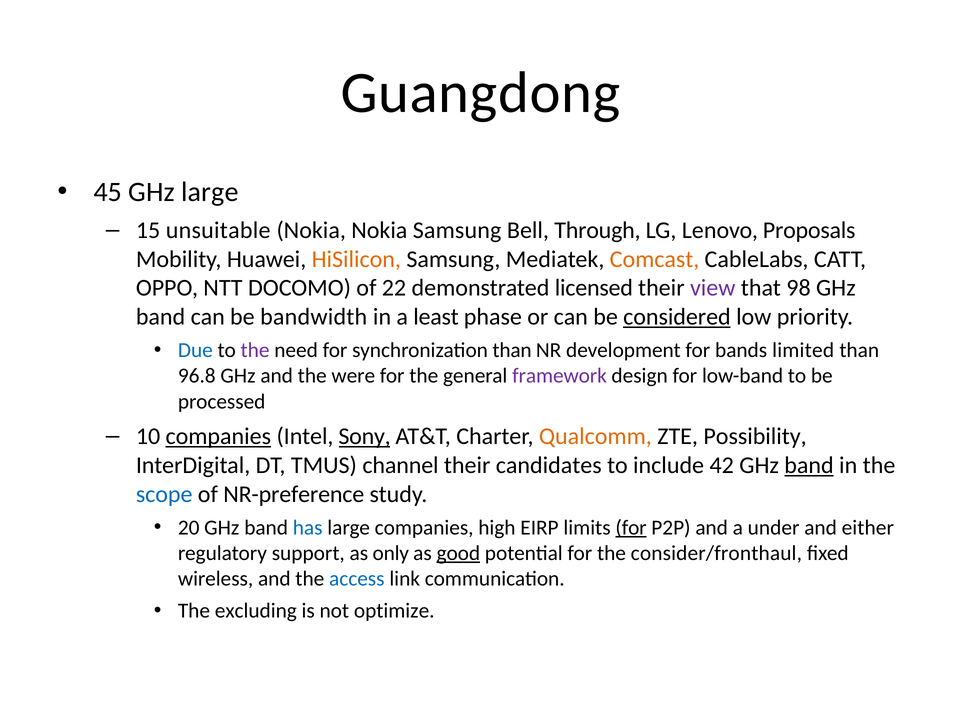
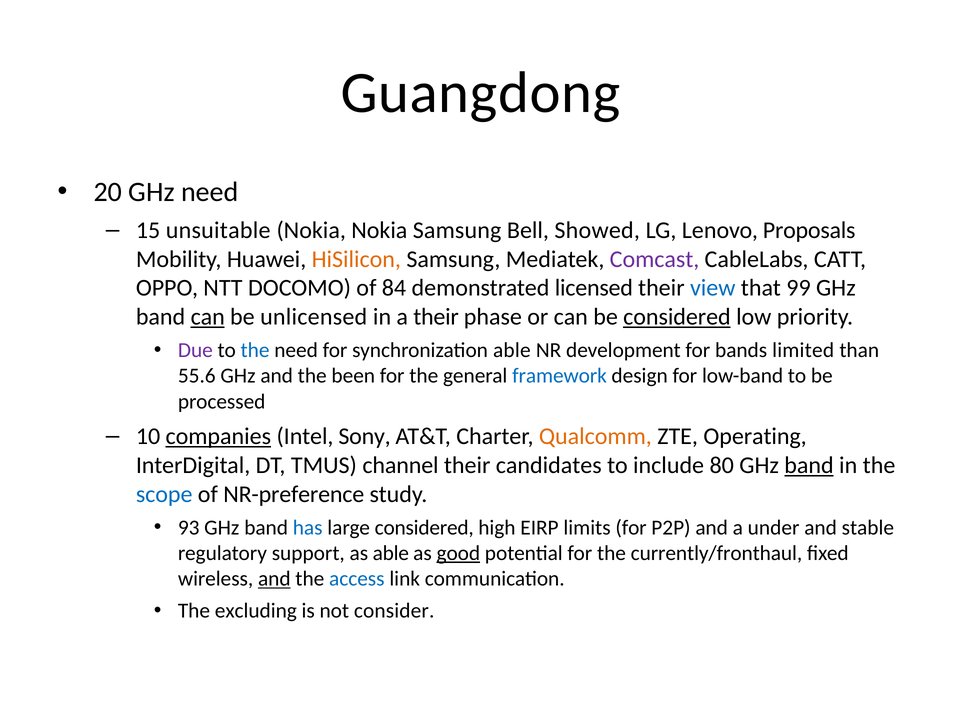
45: 45 -> 20
GHz large: large -> need
Through: Through -> Showed
Comcast colour: orange -> purple
22: 22 -> 84
view colour: purple -> blue
98: 98 -> 99
can at (208, 317) underline: none -> present
bandwidth: bandwidth -> unlicensed
a least: least -> their
Due colour: blue -> purple
the at (255, 350) colour: purple -> blue
synchronization than: than -> able
96.8: 96.8 -> 55.6
were: were -> been
framework colour: purple -> blue
Sony underline: present -> none
Possibility: Possibility -> Operating
42: 42 -> 80
20: 20 -> 93
large companies: companies -> considered
for at (631, 528) underline: present -> none
either: either -> stable
as only: only -> able
consider/fronthaul: consider/fronthaul -> currently/fronthaul
and at (274, 579) underline: none -> present
optimize: optimize -> consider
